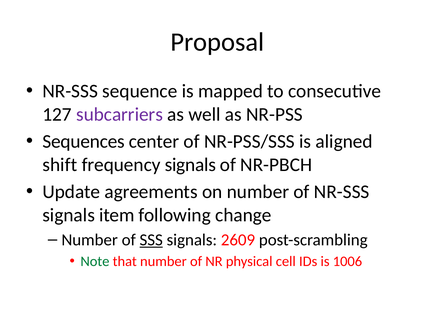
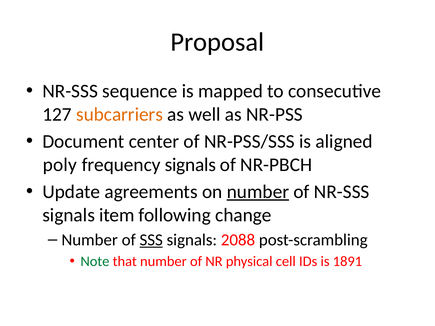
subcarriers colour: purple -> orange
Sequences: Sequences -> Document
shift: shift -> poly
number at (258, 192) underline: none -> present
2609: 2609 -> 2088
1006: 1006 -> 1891
